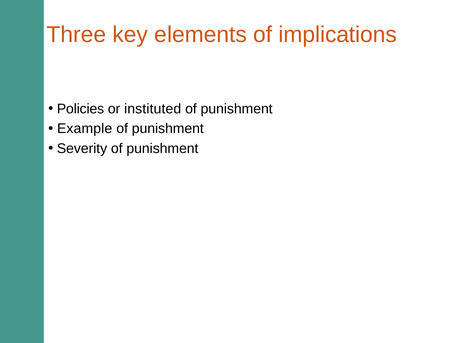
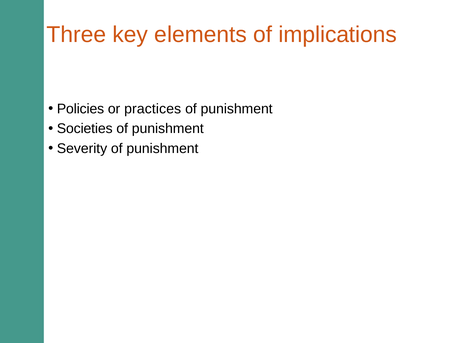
instituted: instituted -> practices
Example: Example -> Societies
